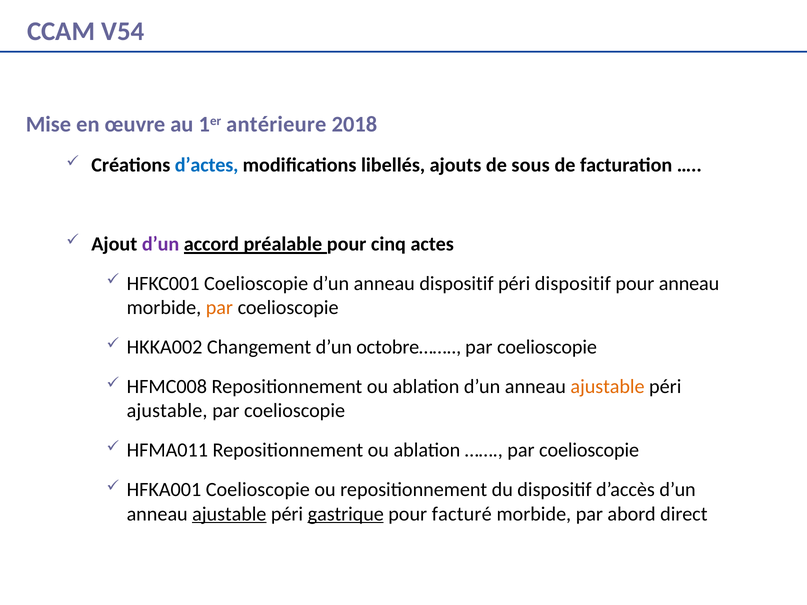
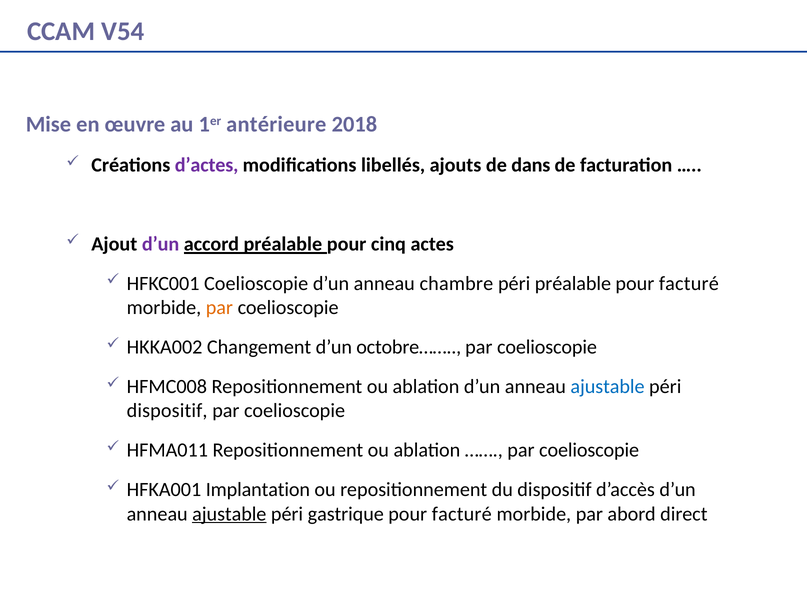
d’actes colour: blue -> purple
sous: sous -> dans
anneau dispositif: dispositif -> chambre
péri dispositif: dispositif -> préalable
anneau at (689, 284): anneau -> facturé
ajustable at (607, 387) colour: orange -> blue
ajustable at (167, 411): ajustable -> dispositif
HFKA001 Coelioscopie: Coelioscopie -> Implantation
gastrique underline: present -> none
